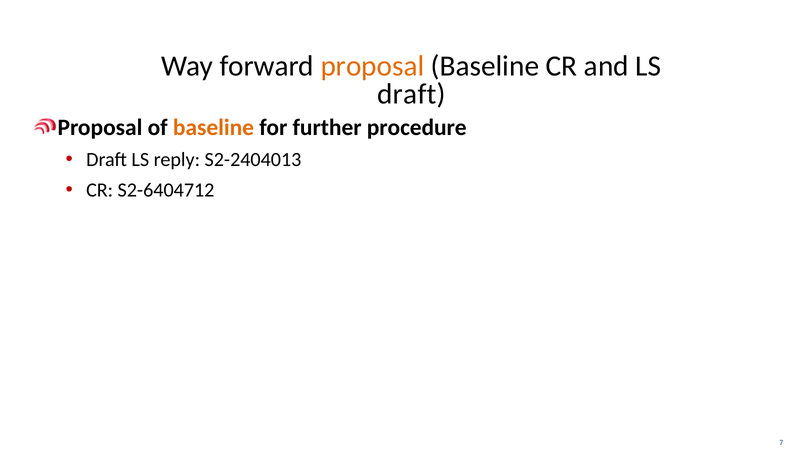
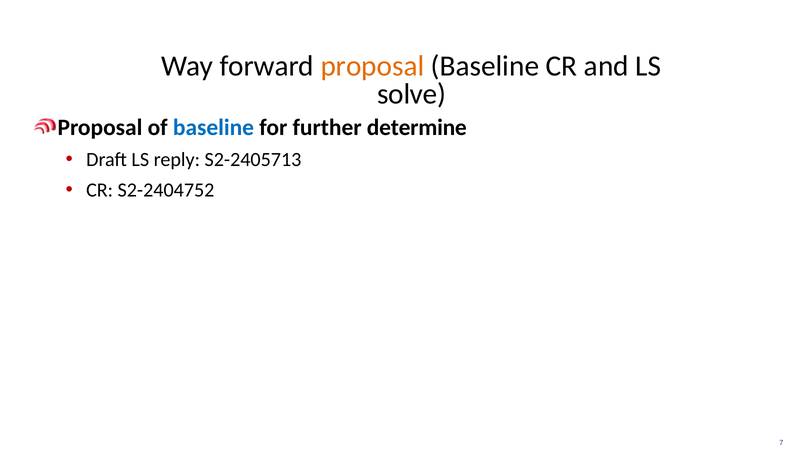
draft at (411, 94): draft -> solve
baseline at (214, 128) colour: orange -> blue
procedure: procedure -> determine
S2-2404013: S2-2404013 -> S2-2405713
S2-6404712: S2-6404712 -> S2-2404752
